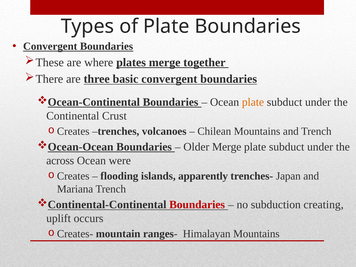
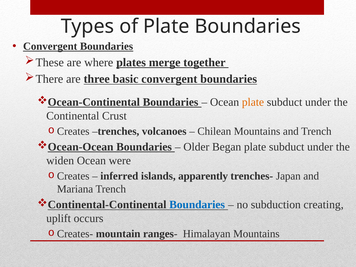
Older Merge: Merge -> Began
across: across -> widen
flooding: flooding -> inferred
Boundaries at (197, 205) colour: red -> blue
